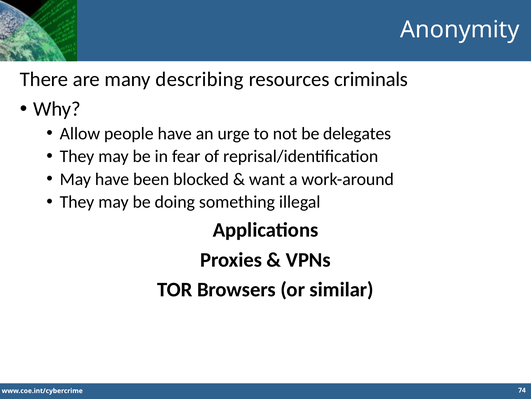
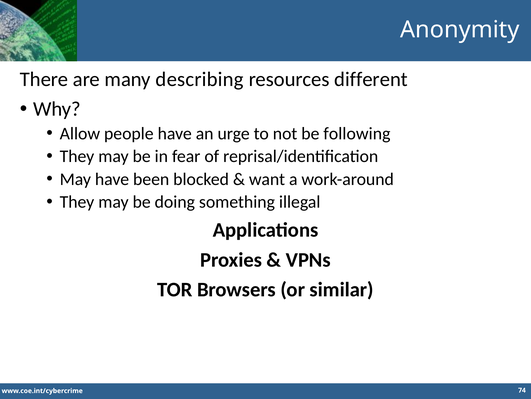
criminals: criminals -> different
delegates: delegates -> following
